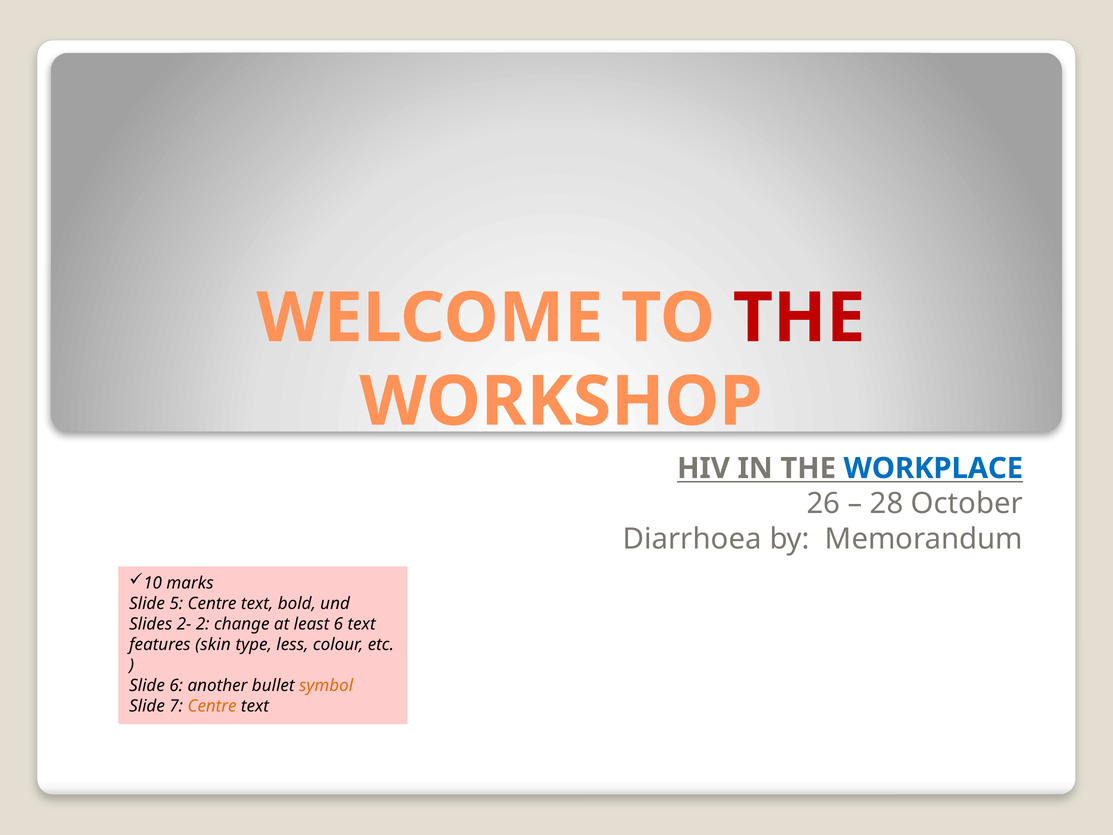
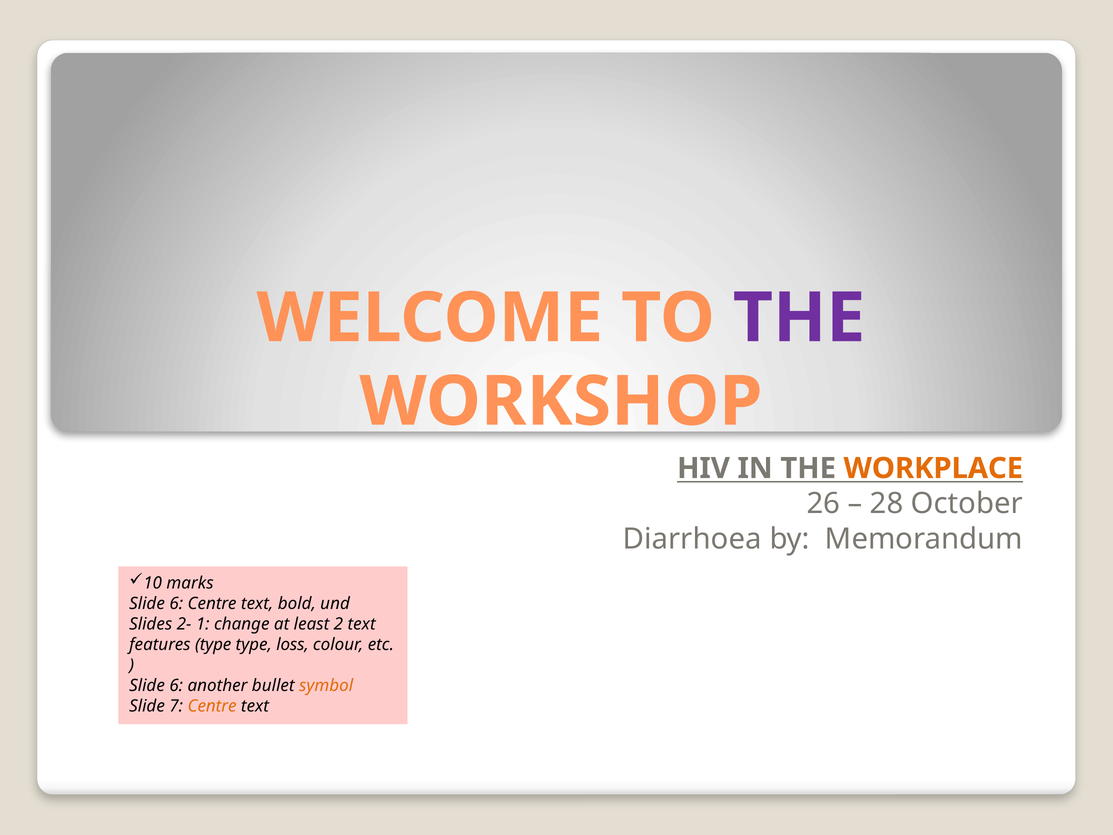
THE at (799, 318) colour: red -> purple
WORKPLACE colour: blue -> orange
5 at (176, 604): 5 -> 6
2: 2 -> 1
least 6: 6 -> 2
features skin: skin -> type
less: less -> loss
